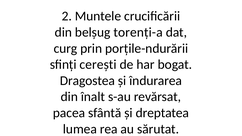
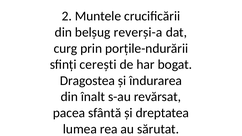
torenți-a: torenți-a -> reverși-a
